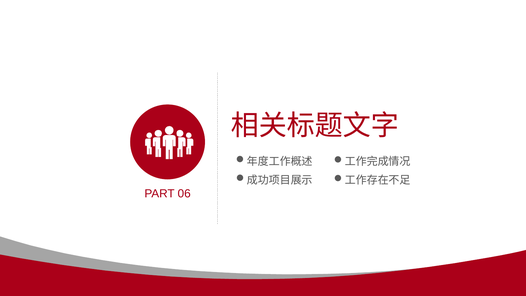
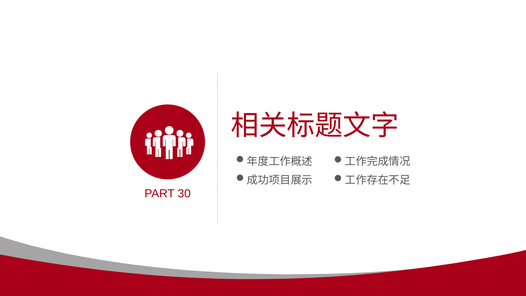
06: 06 -> 30
